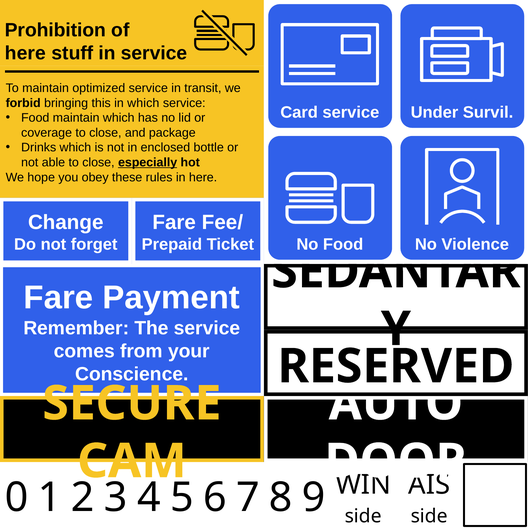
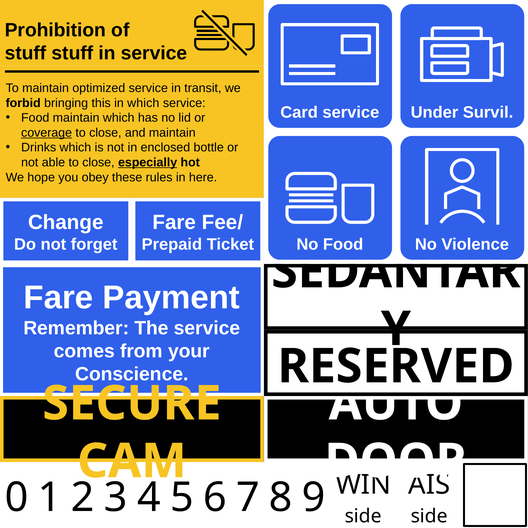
here at (25, 53): here -> stuff
coverage underline: none -> present
and package: package -> maintain
